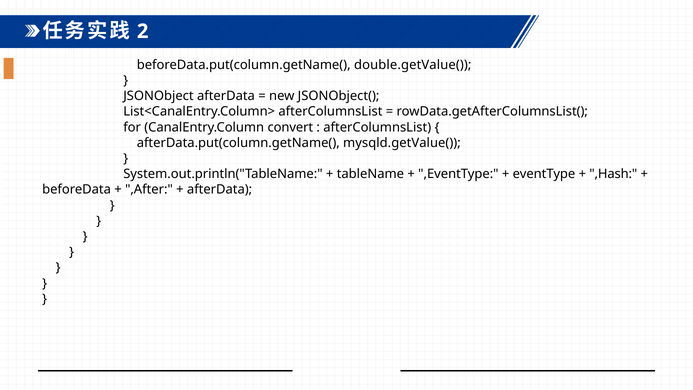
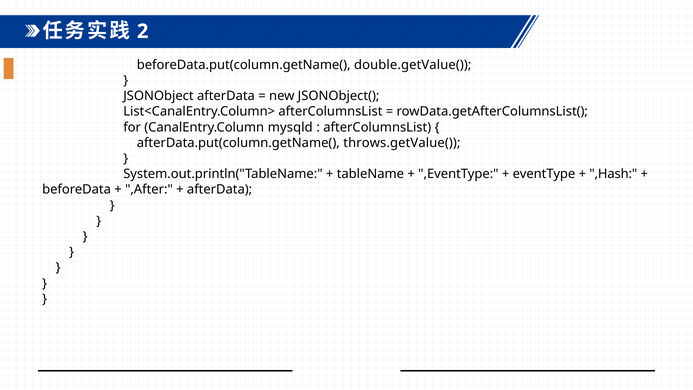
convert: convert -> mysqld
mysqld.getValue(: mysqld.getValue( -> throws.getValue(
